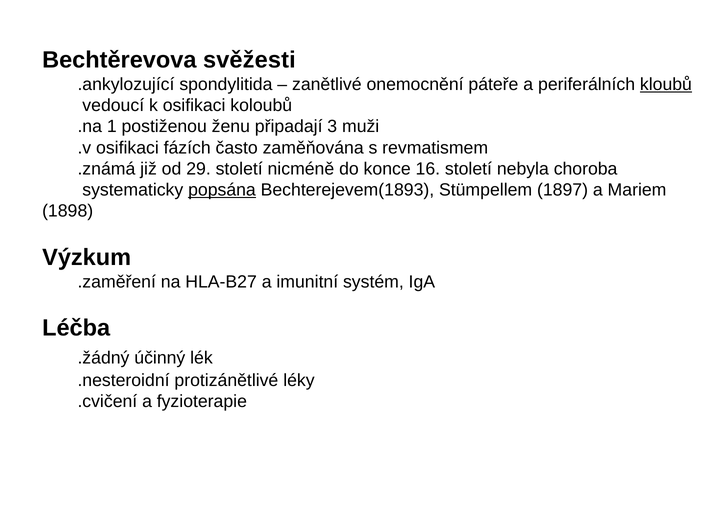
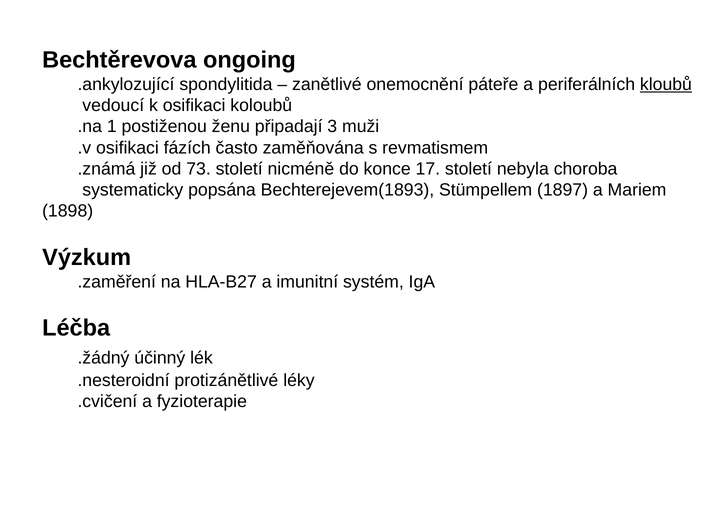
svěžesti: svěžesti -> ongoing
29: 29 -> 73
16: 16 -> 17
popsána underline: present -> none
